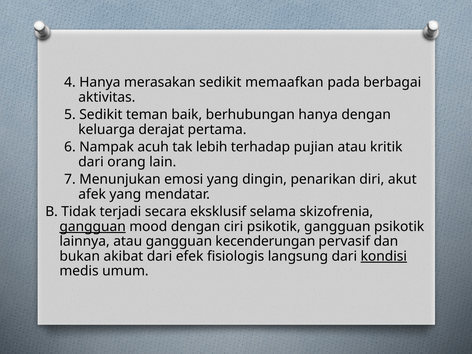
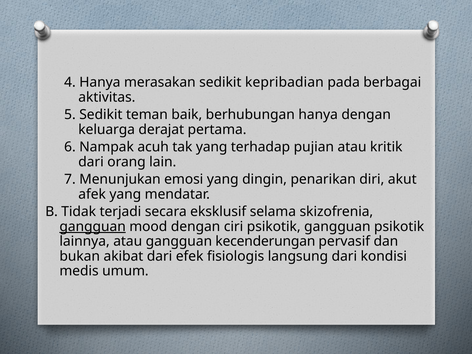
memaafkan: memaafkan -> kepribadian
tak lebih: lebih -> yang
kondisi underline: present -> none
